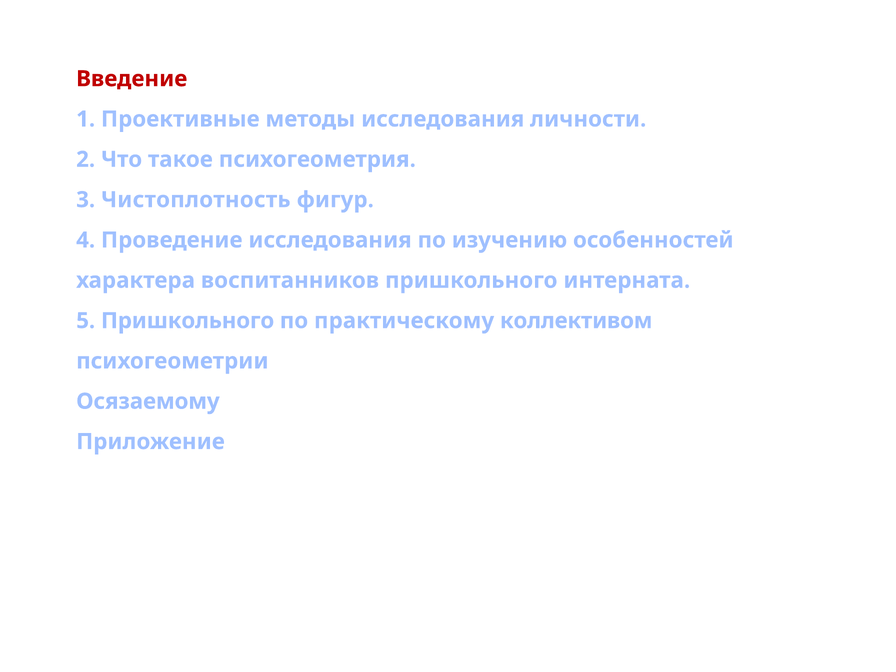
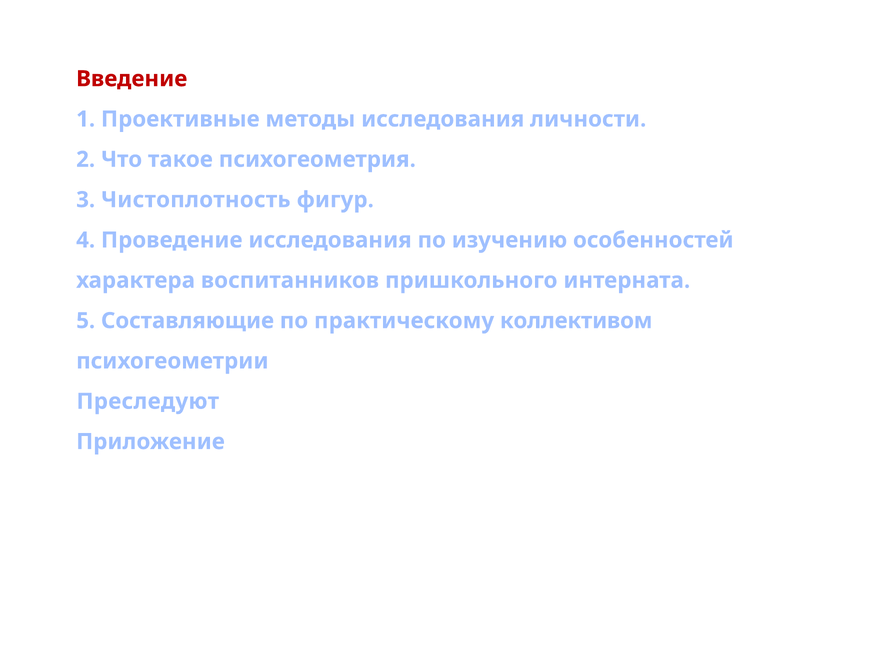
5 Пришкольного: Пришкольного -> Составляющие
Осязаемому: Осязаемому -> Преследуют
